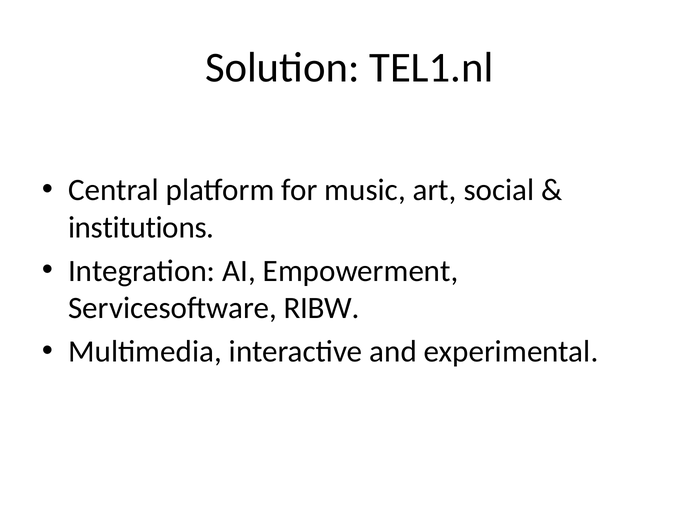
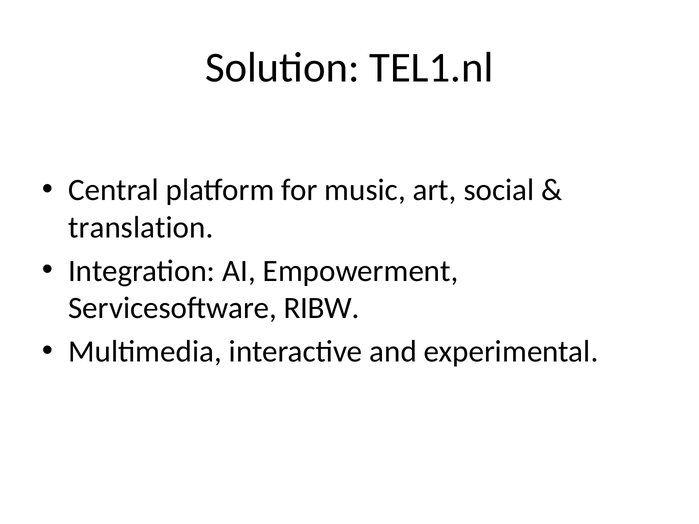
institutions: institutions -> translation
